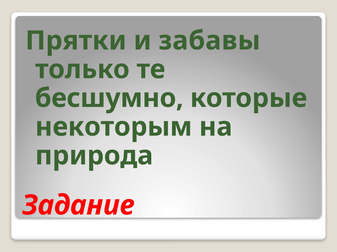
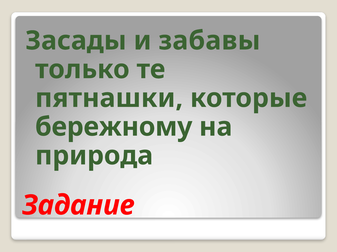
Прятки: Прятки -> Засады
бесшумно: бесшумно -> пятнашки
некоторым: некоторым -> бережному
